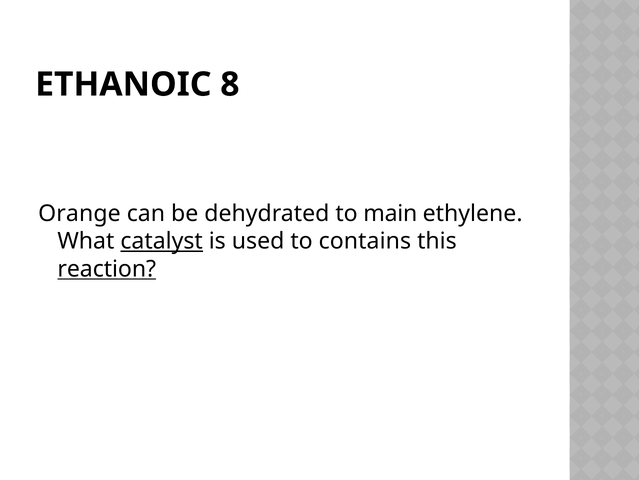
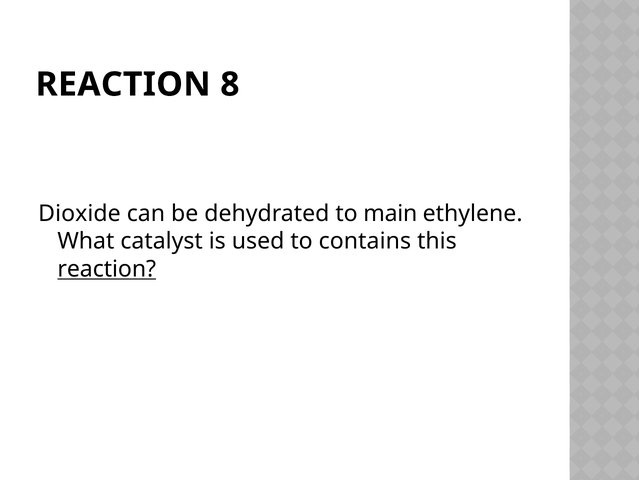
ETHANOIC at (123, 84): ETHANOIC -> REACTION
Orange: Orange -> Dioxide
catalyst underline: present -> none
